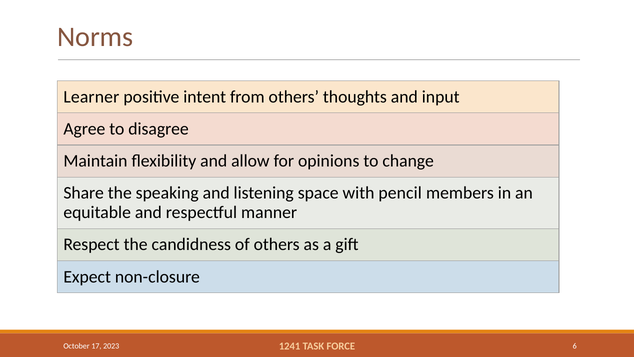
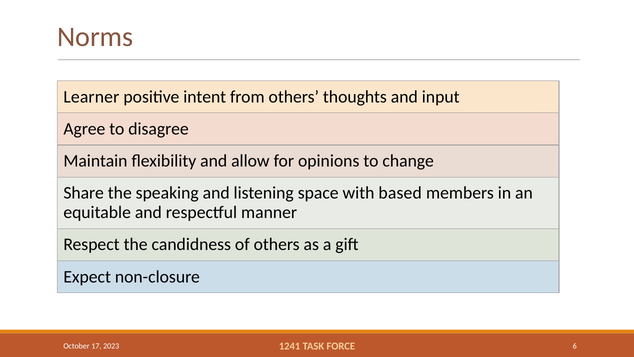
pencil: pencil -> based
